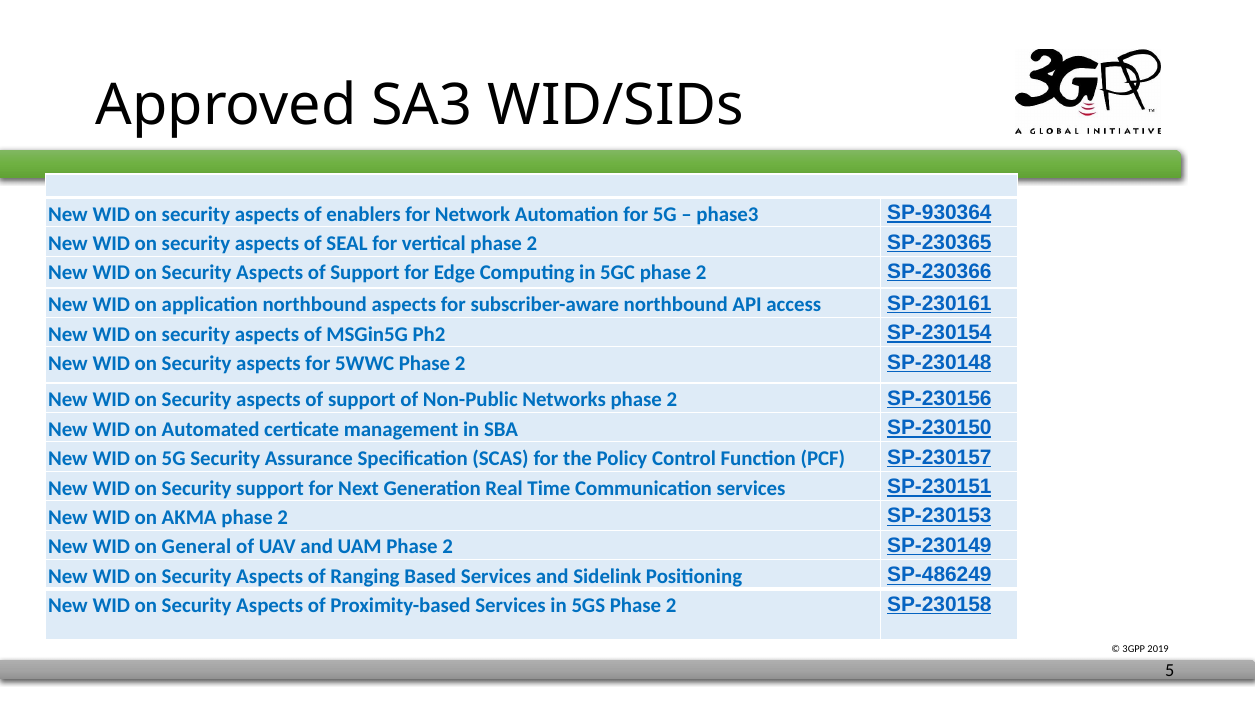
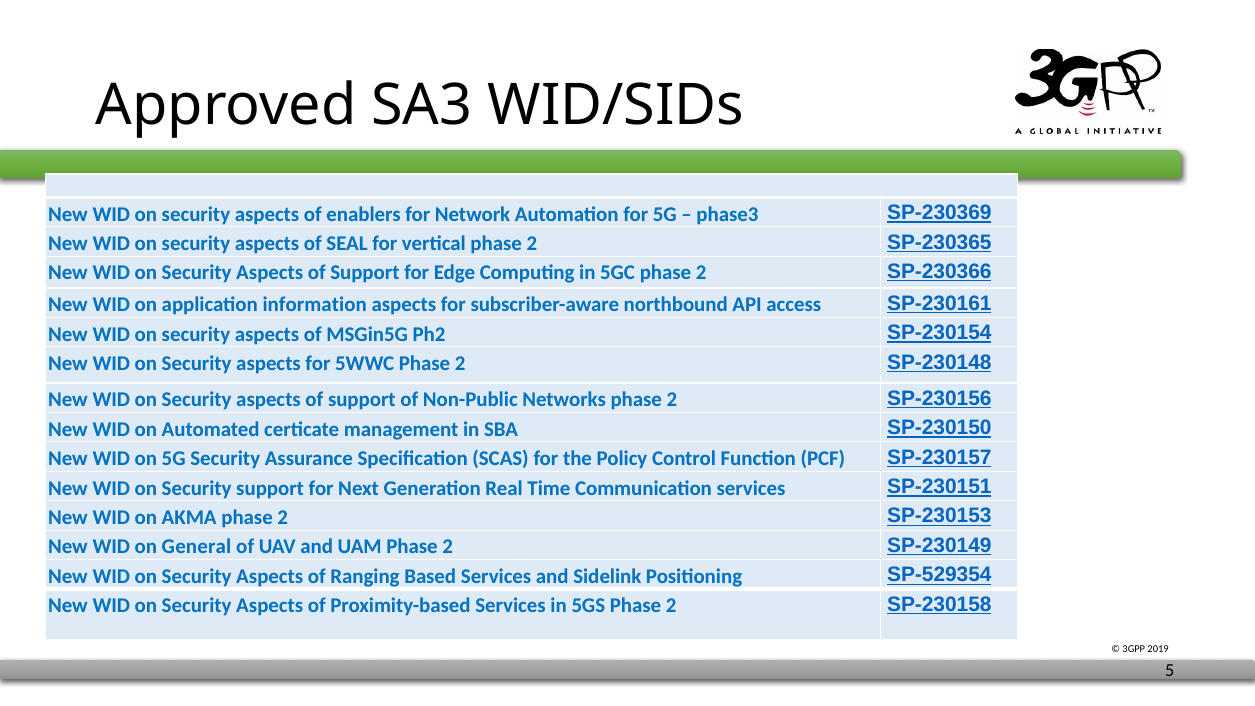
SP-930364: SP-930364 -> SP-230369
application northbound: northbound -> information
SP-486249: SP-486249 -> SP-529354
